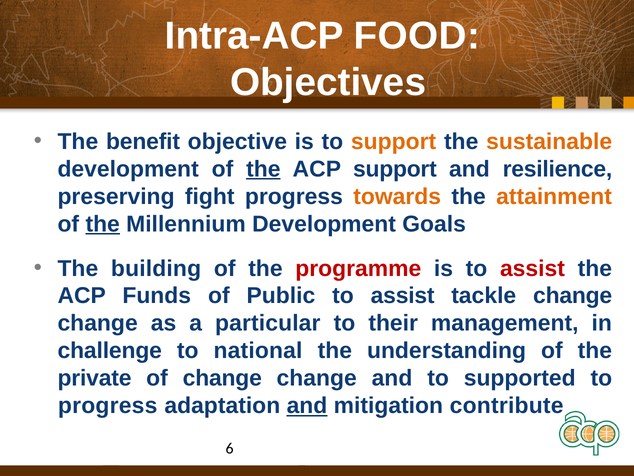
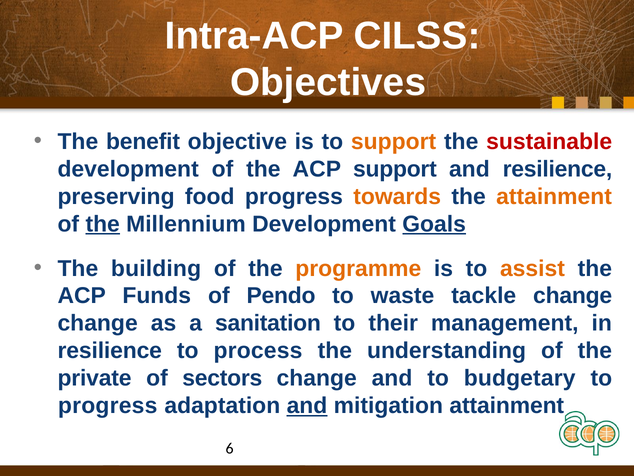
FOOD: FOOD -> CILSS
sustainable colour: orange -> red
the at (263, 169) underline: present -> none
fight: fight -> food
Goals underline: none -> present
programme colour: red -> orange
assist at (532, 268) colour: red -> orange
Public: Public -> Pendo
assist at (403, 296): assist -> waste
particular: particular -> sanitation
challenge at (110, 351): challenge -> resilience
national: national -> process
of change: change -> sectors
supported: supported -> budgetary
mitigation contribute: contribute -> attainment
